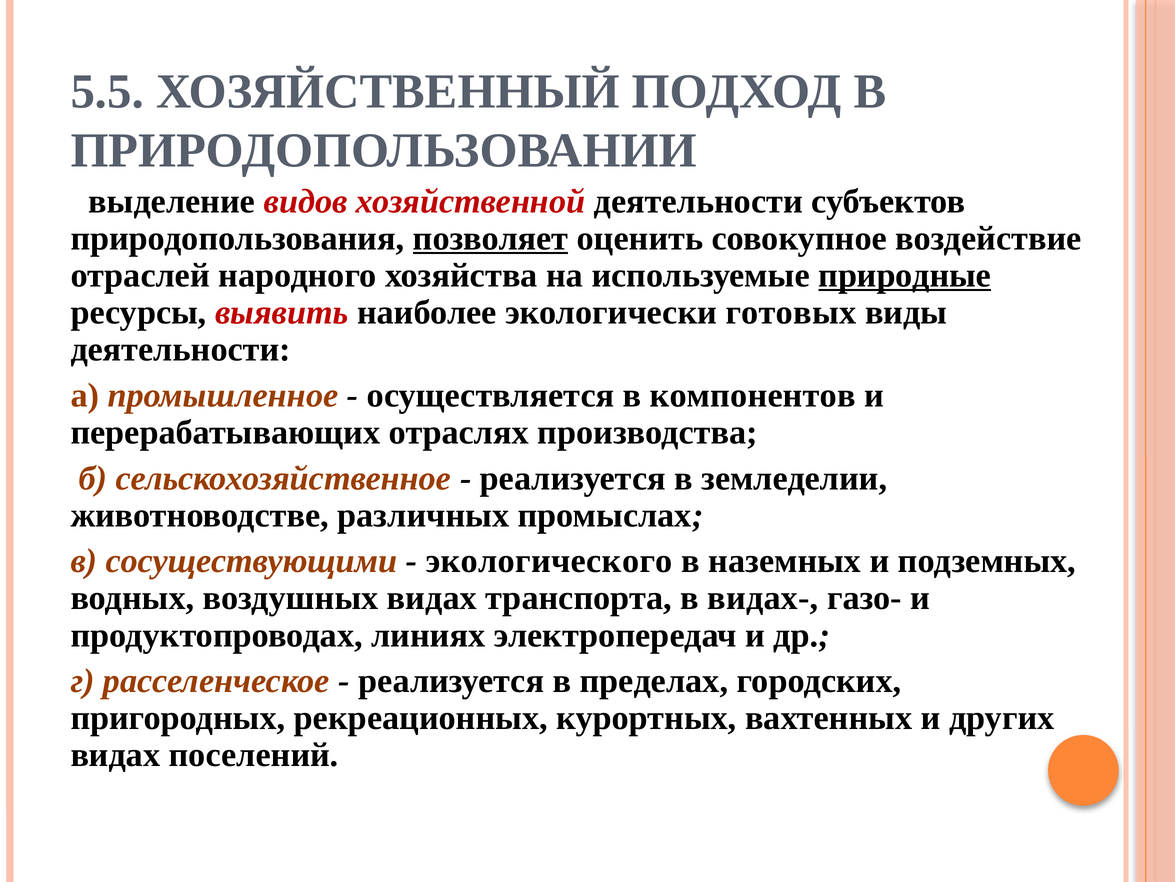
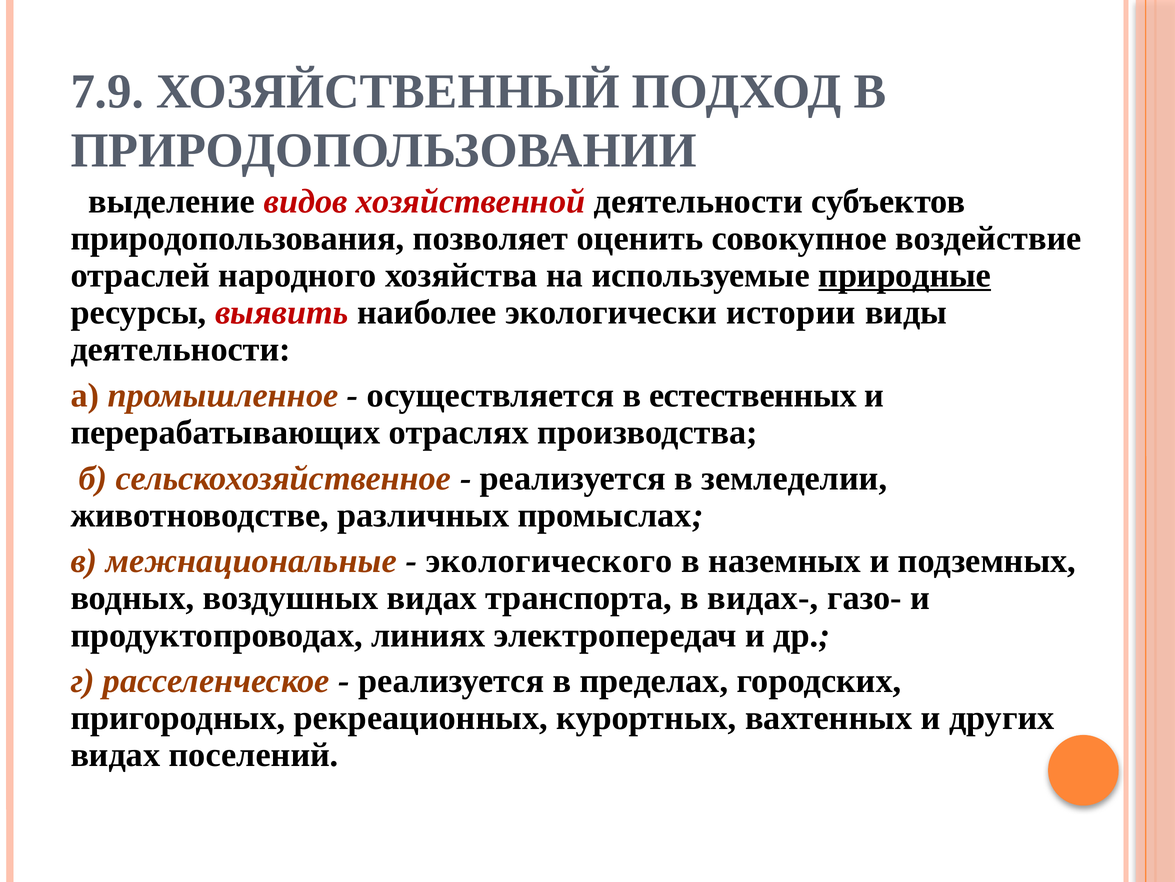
5.5: 5.5 -> 7.9
позволяет underline: present -> none
готовых: готовых -> истории
компонентов: компонентов -> естественных
сосуществующими: сосуществующими -> межнациональные
